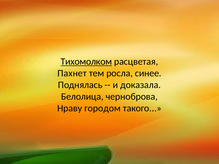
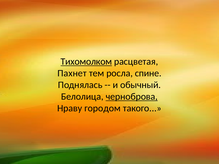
синее: синее -> спине
доказала: доказала -> обычный
черноброва underline: none -> present
